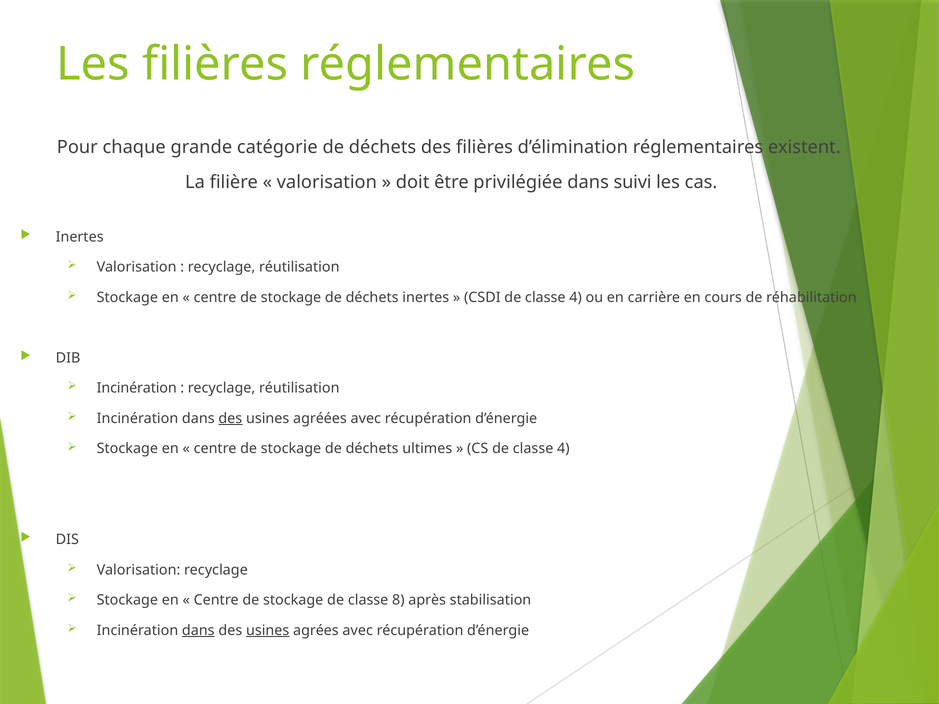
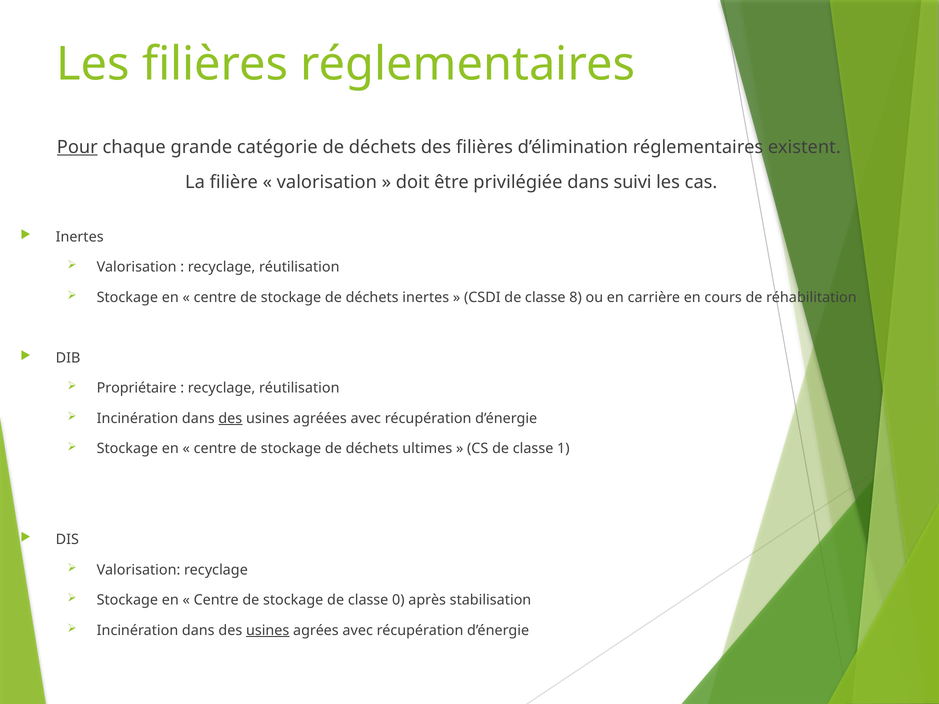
Pour underline: none -> present
CSDI de classe 4: 4 -> 8
Incinération at (137, 388): Incinération -> Propriétaire
CS de classe 4: 4 -> 1
8: 8 -> 0
dans at (198, 631) underline: present -> none
